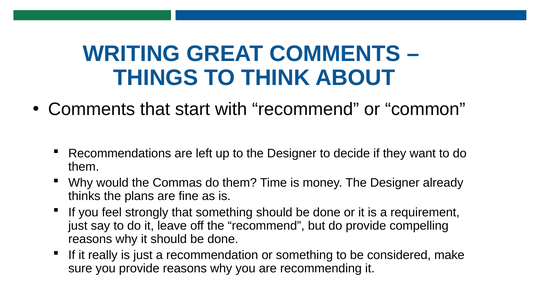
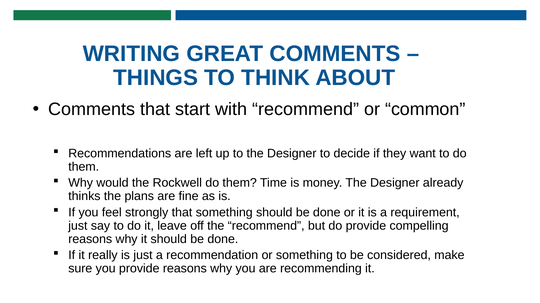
Commas: Commas -> Rockwell
